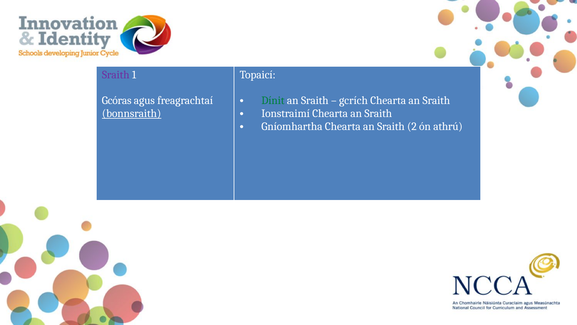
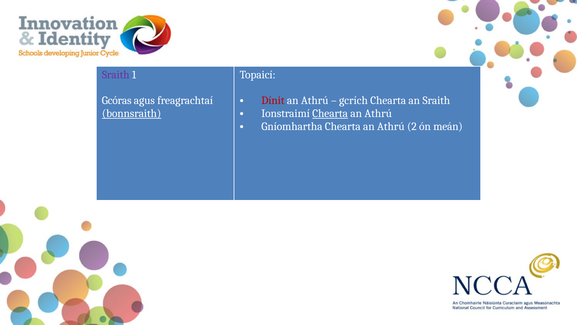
Dínit colour: green -> red
Sraith at (315, 100): Sraith -> Athrú
Chearta at (330, 113) underline: none -> present
Sraith at (378, 113): Sraith -> Athrú
Gníomhartha Chearta an Sraith: Sraith -> Athrú
athrú: athrú -> meán
